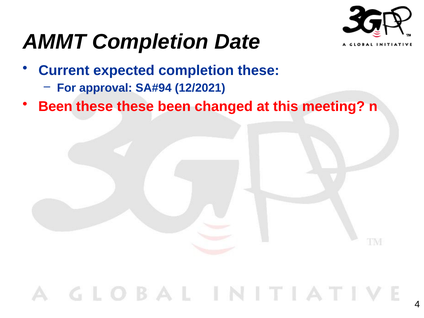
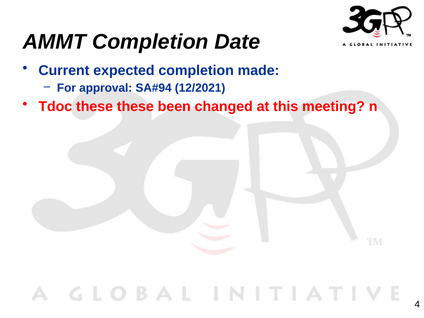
completion these: these -> made
Been at (55, 107): Been -> Tdoc
